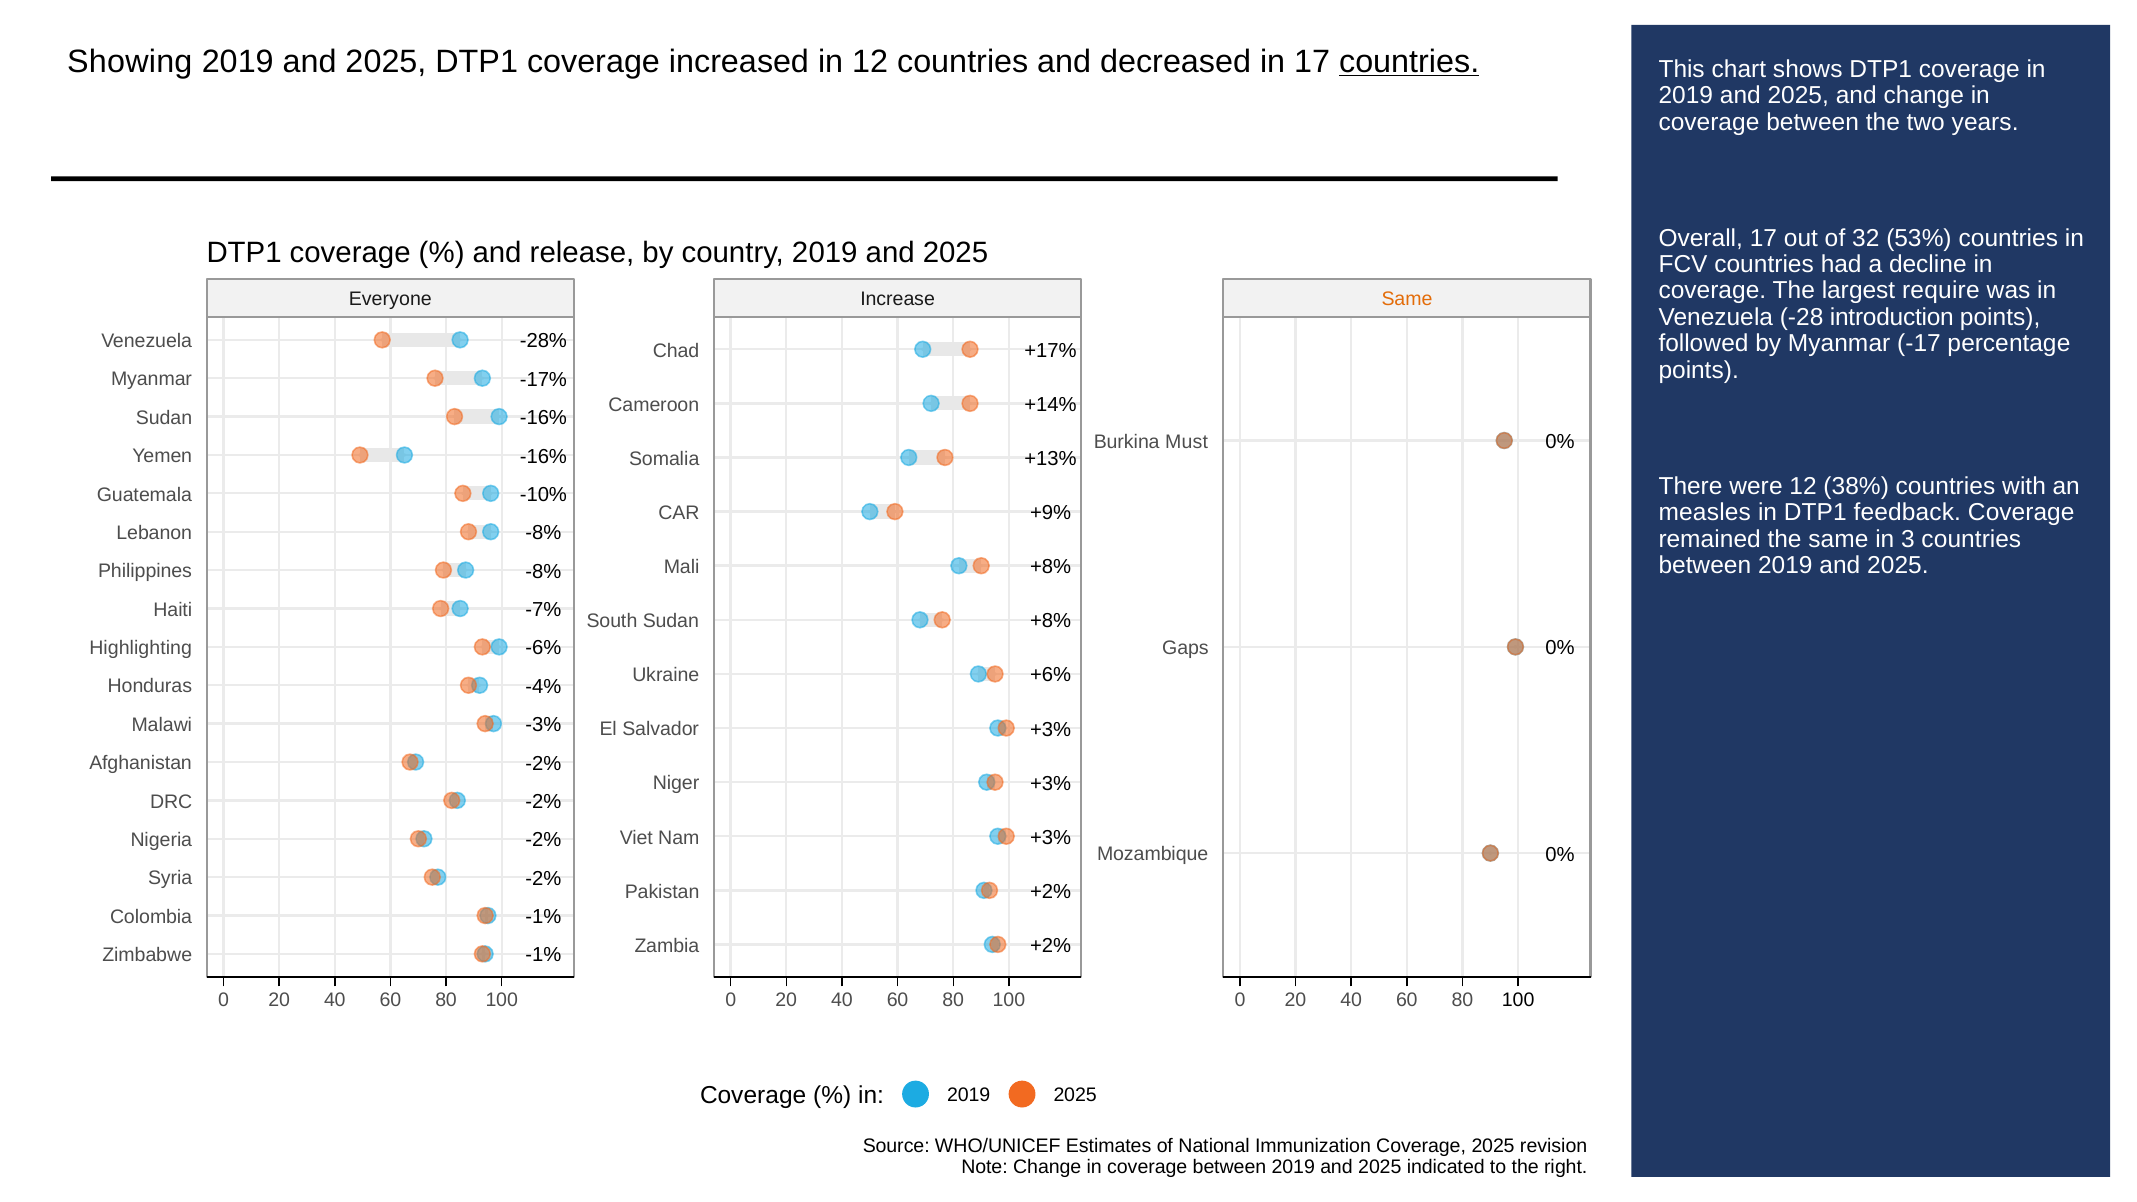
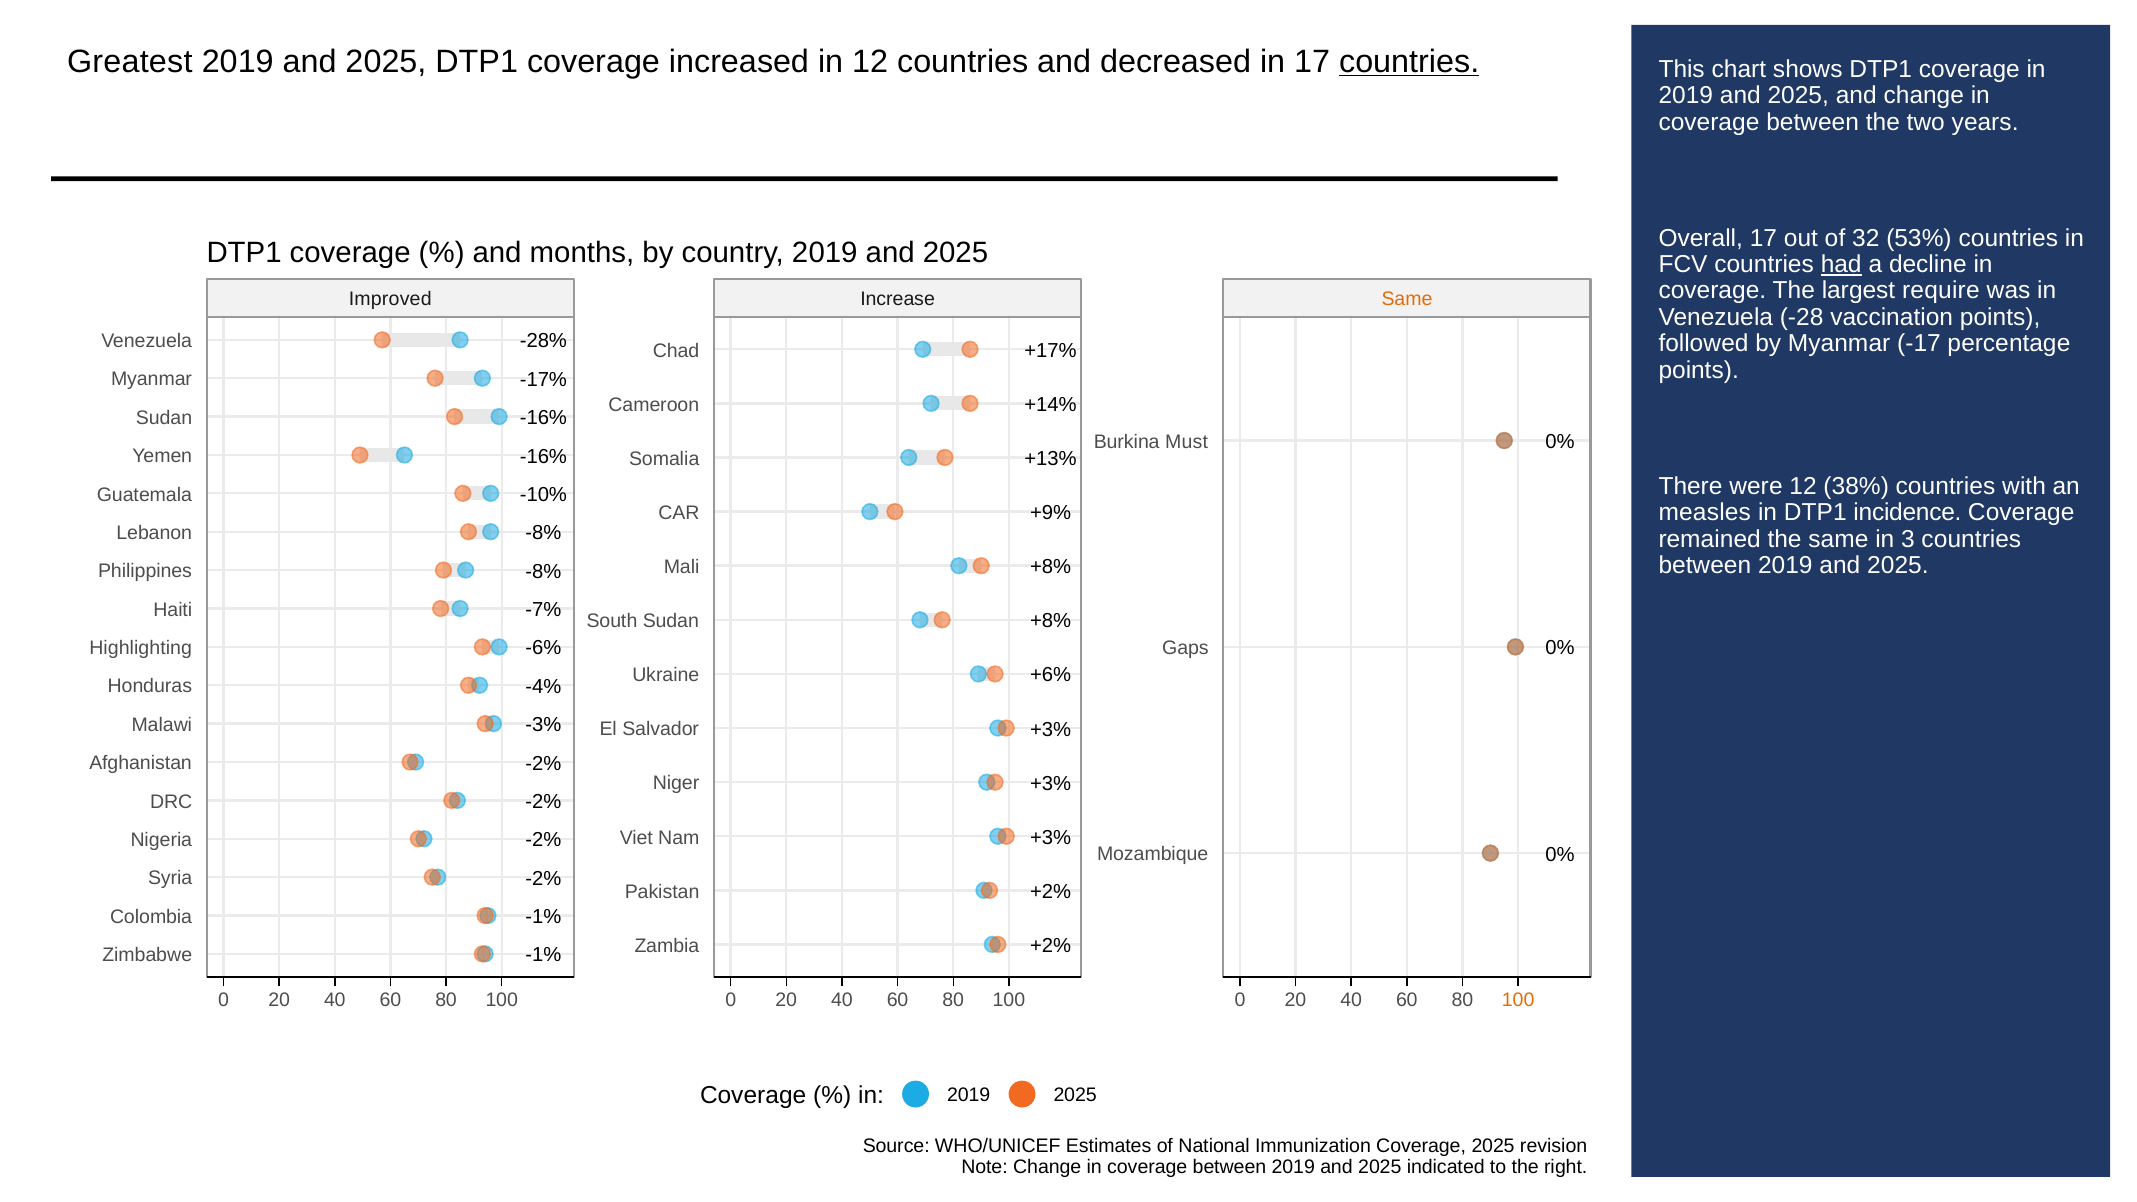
Showing: Showing -> Greatest
release: release -> months
had underline: none -> present
Everyone: Everyone -> Improved
introduction: introduction -> vaccination
feedback: feedback -> incidence
100 at (1518, 1000) colour: black -> orange
